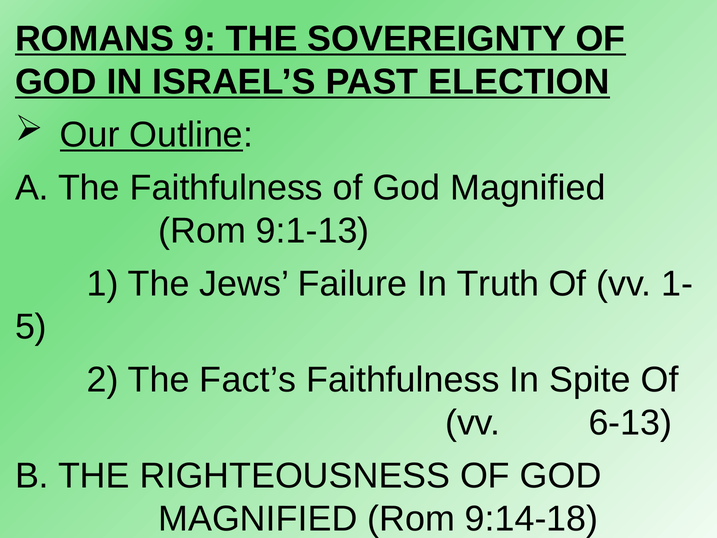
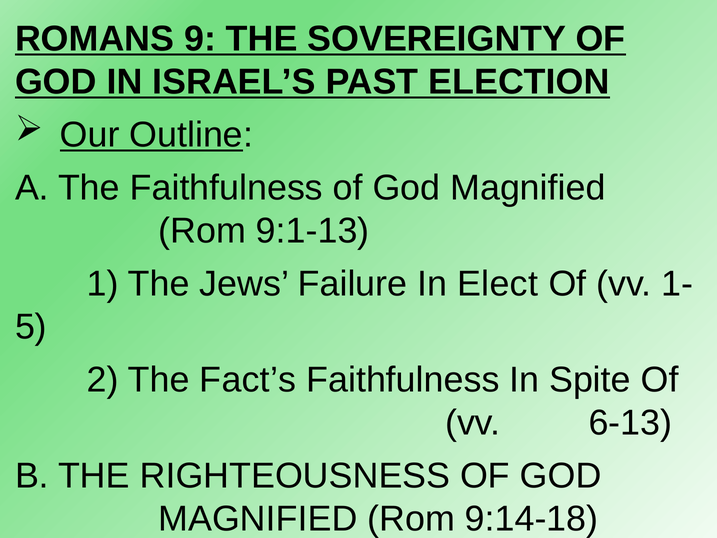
Truth: Truth -> Elect
